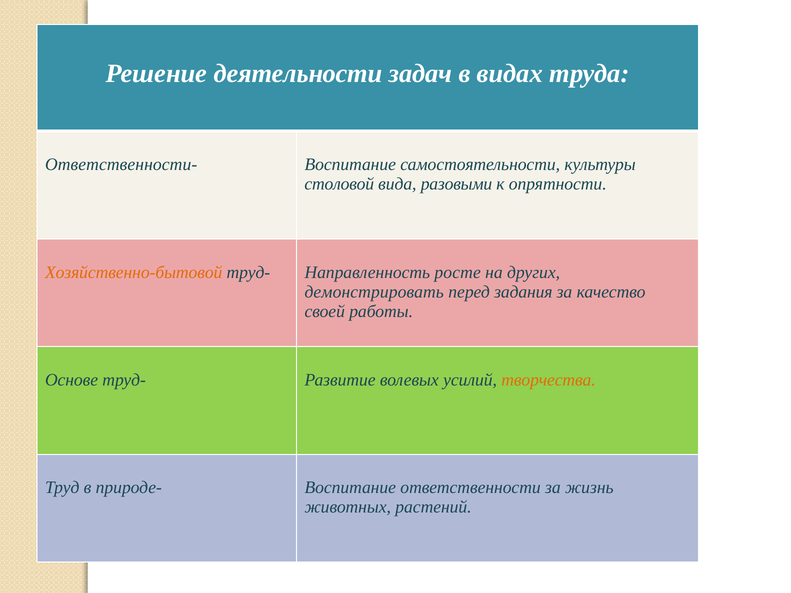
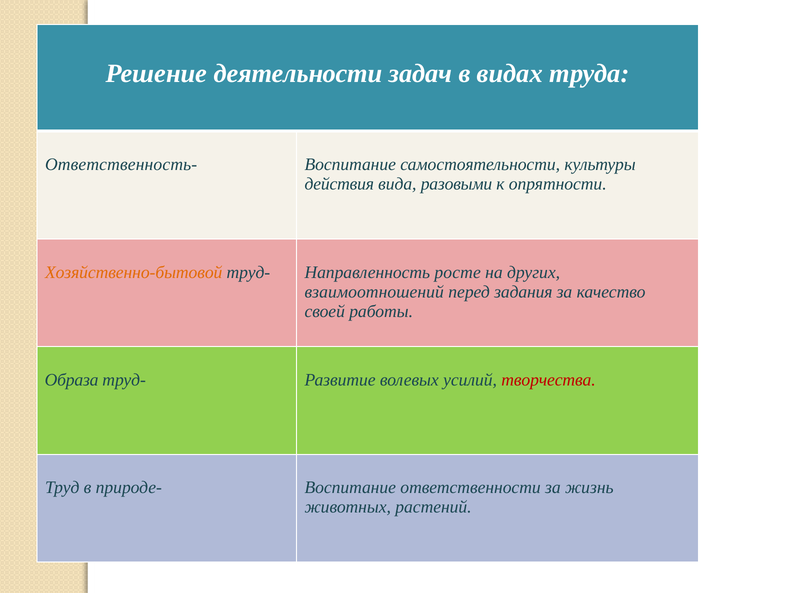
Ответственности-: Ответственности- -> Ответственность-
столовой: столовой -> действия
демонстрировать: демонстрировать -> взаимоотношений
Основе: Основе -> Образа
творчества colour: orange -> red
